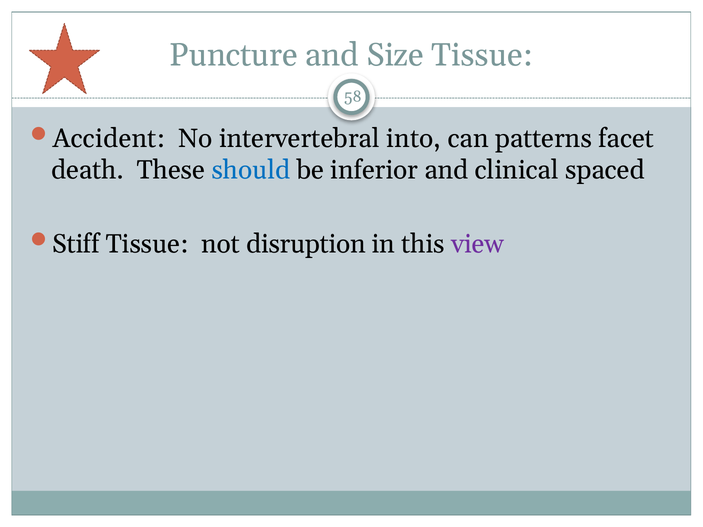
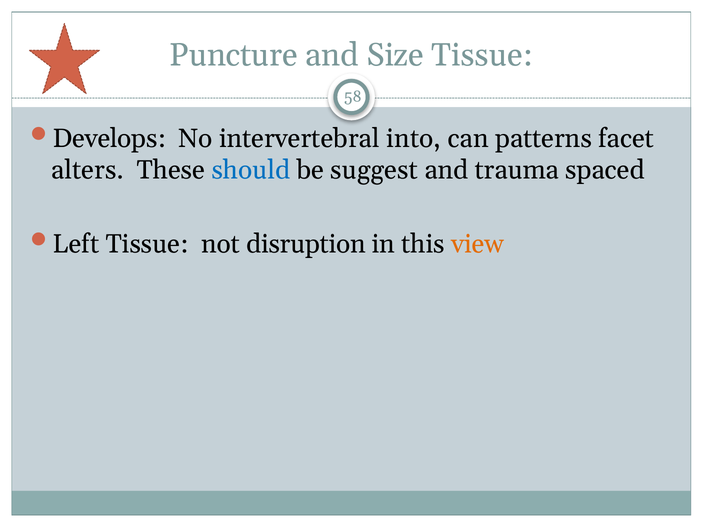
Accident: Accident -> Develops
death: death -> alters
inferior: inferior -> suggest
clinical: clinical -> trauma
Stiff: Stiff -> Left
view colour: purple -> orange
